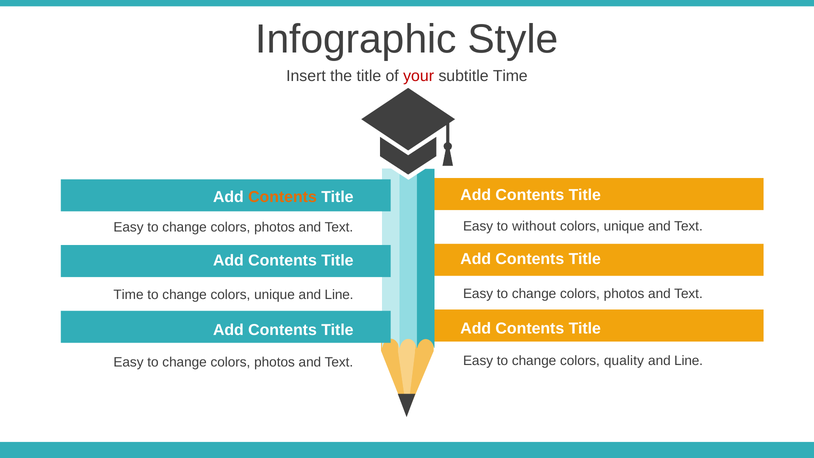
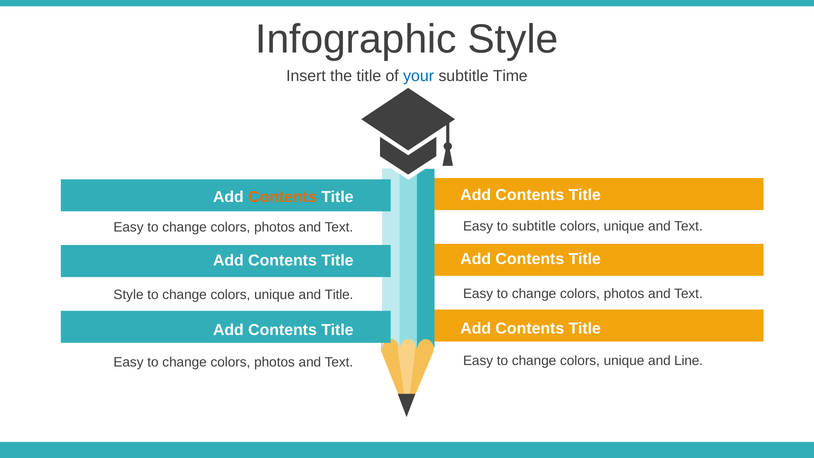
your colour: red -> blue
to without: without -> subtitle
Time at (129, 295): Time -> Style
Line at (339, 295): Line -> Title
quality at (624, 361): quality -> unique
